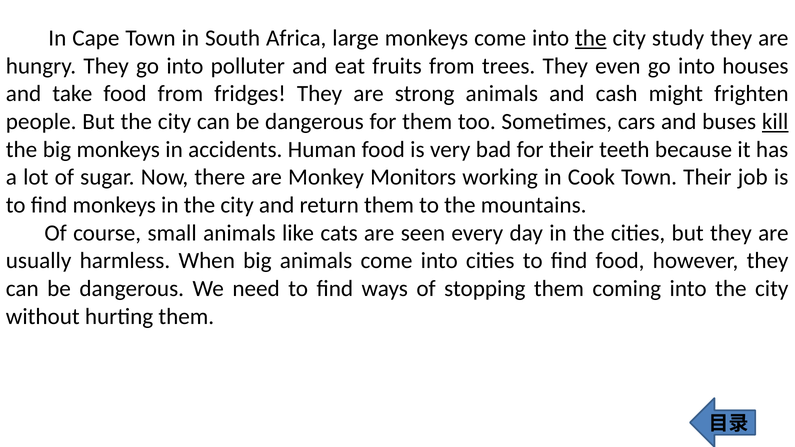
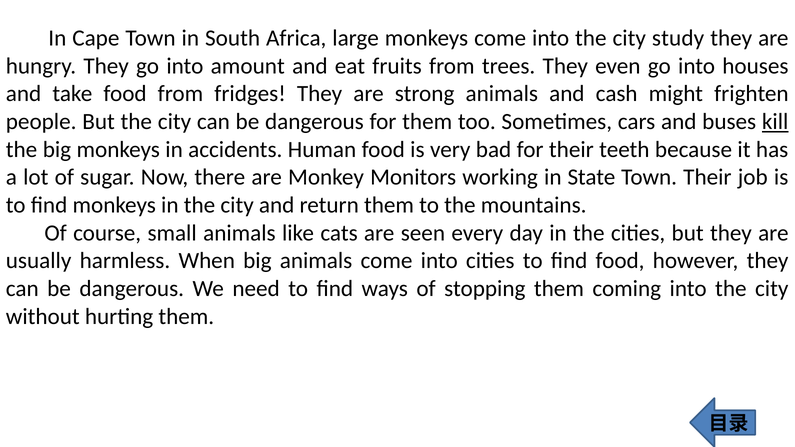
the at (591, 38) underline: present -> none
polluter: polluter -> amount
Cook: Cook -> State
